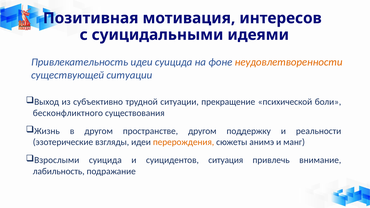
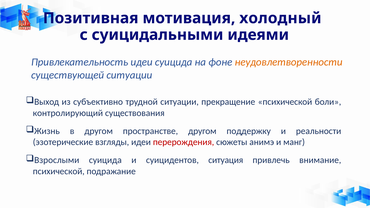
интересов: интересов -> холодный
бесконфликтного: бесконфликтного -> контролирующий
перерождения colour: orange -> red
лабильность at (59, 171): лабильность -> психической
